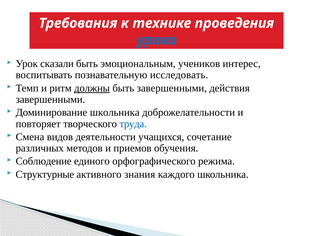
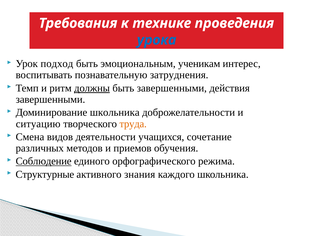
сказали: сказали -> подход
учеников: учеников -> ученикам
исследовать: исследовать -> затруднения
повторяет: повторяет -> ситуацию
труда colour: blue -> orange
Соблюдение underline: none -> present
